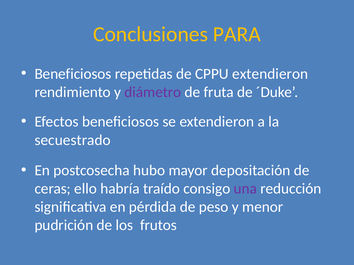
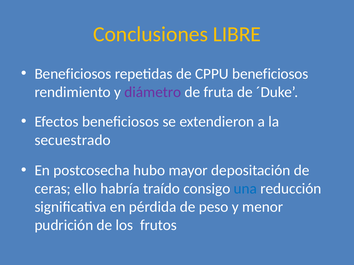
PARA: PARA -> LIBRE
CPPU extendieron: extendieron -> beneficiosos
una colour: purple -> blue
